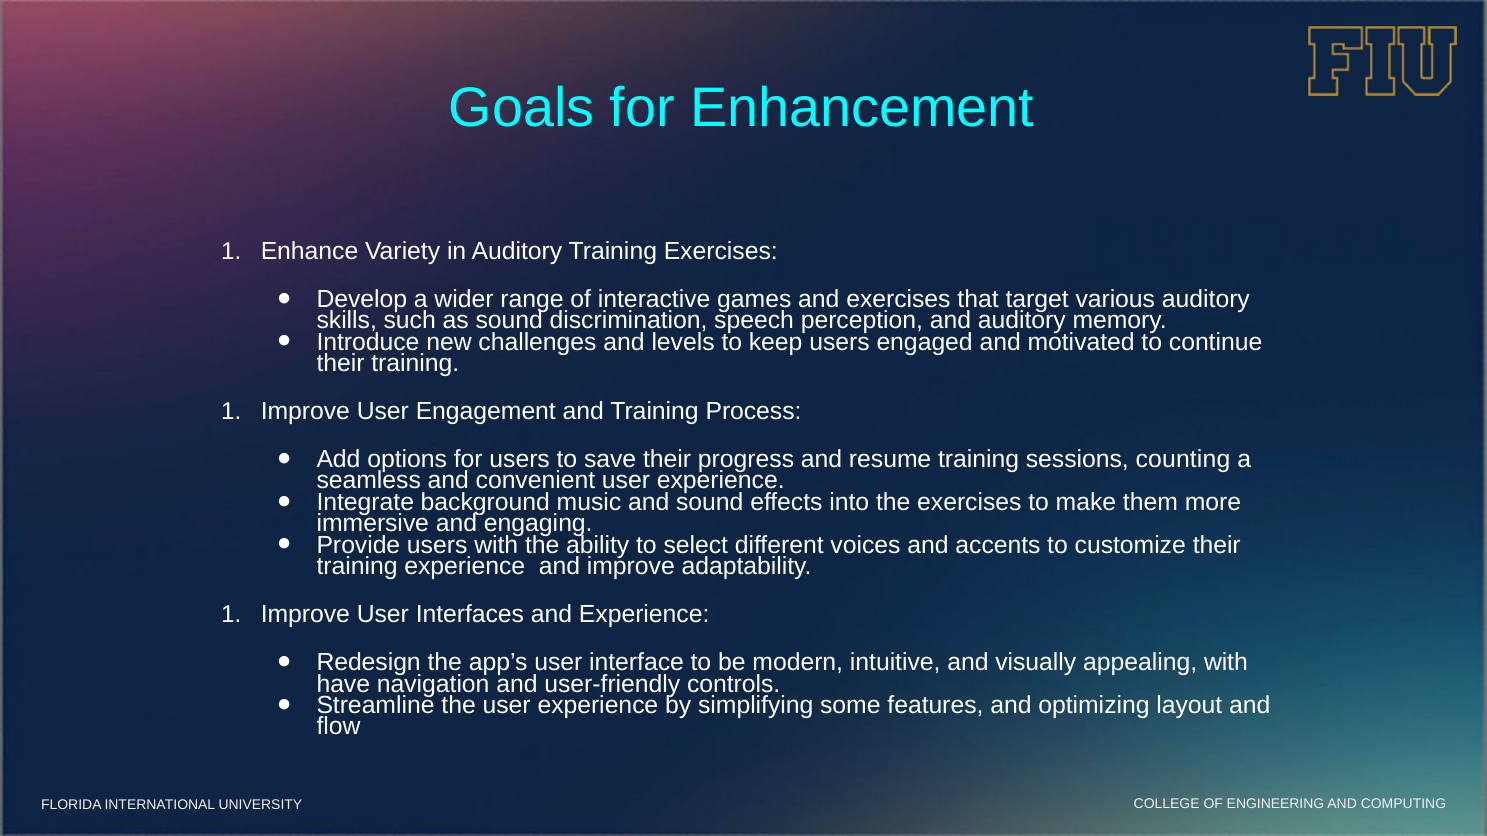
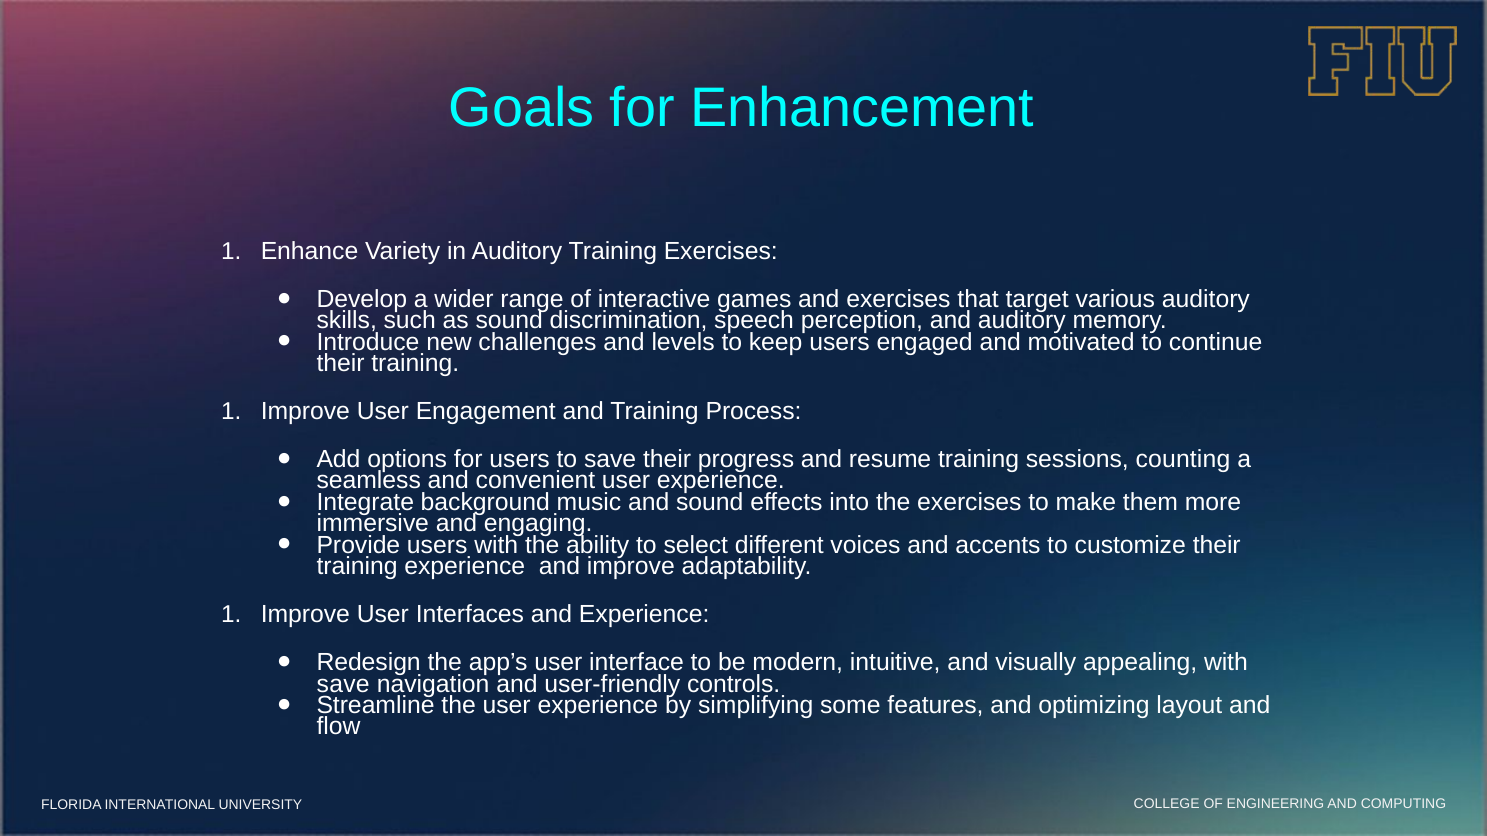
have at (343, 684): have -> save
